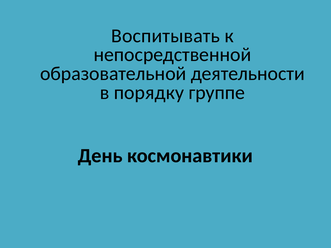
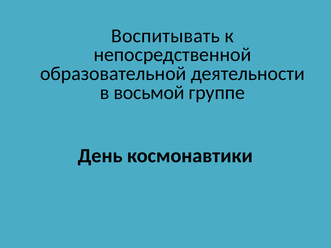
порядку: порядку -> восьмой
